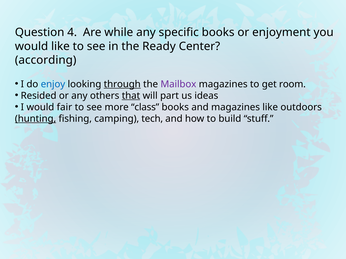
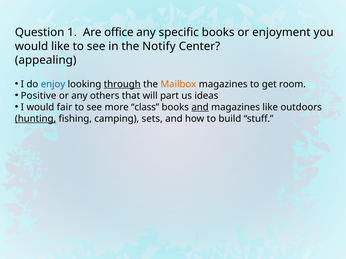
4: 4 -> 1
while: while -> office
Ready: Ready -> Notify
according: according -> appealing
Mailbox colour: purple -> orange
Resided: Resided -> Positive
that underline: present -> none
and at (200, 107) underline: none -> present
tech: tech -> sets
